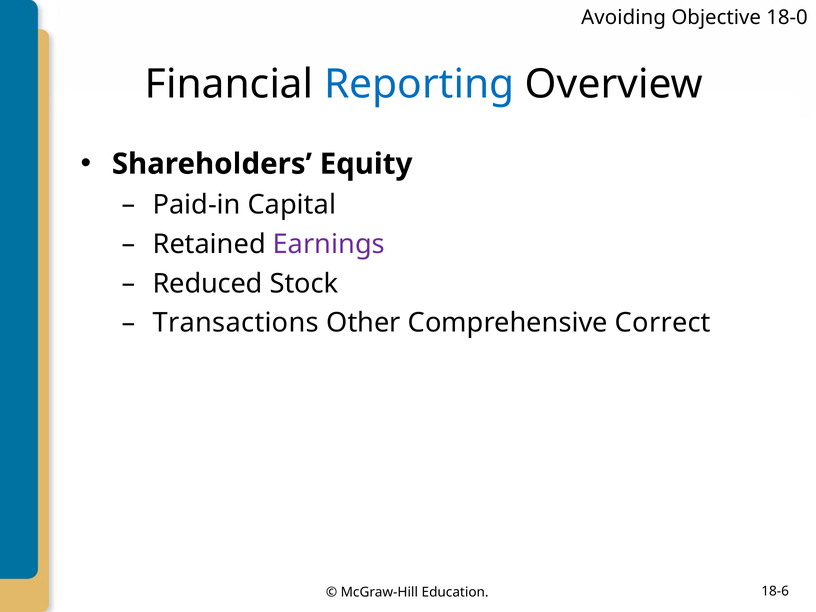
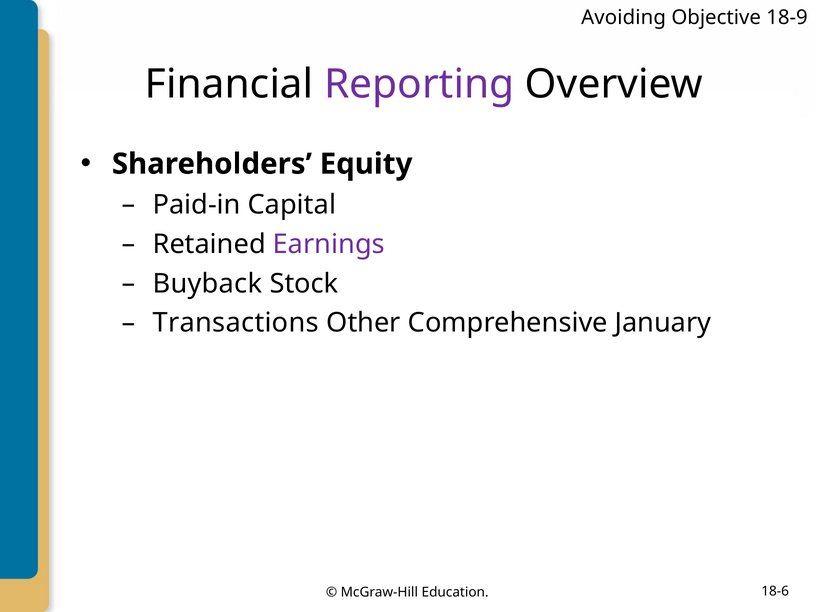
18-0: 18-0 -> 18-9
Reporting colour: blue -> purple
Reduced: Reduced -> Buyback
Correct: Correct -> January
